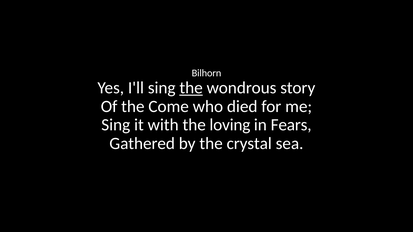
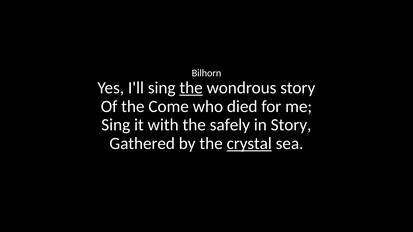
loving: loving -> safely
in Fears: Fears -> Story
crystal underline: none -> present
